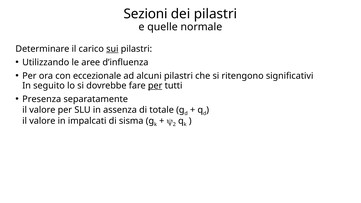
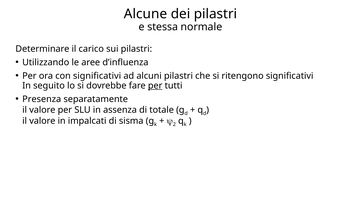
Sezioni: Sezioni -> Alcune
quelle: quelle -> stessa
sui underline: present -> none
con eccezionale: eccezionale -> significativi
